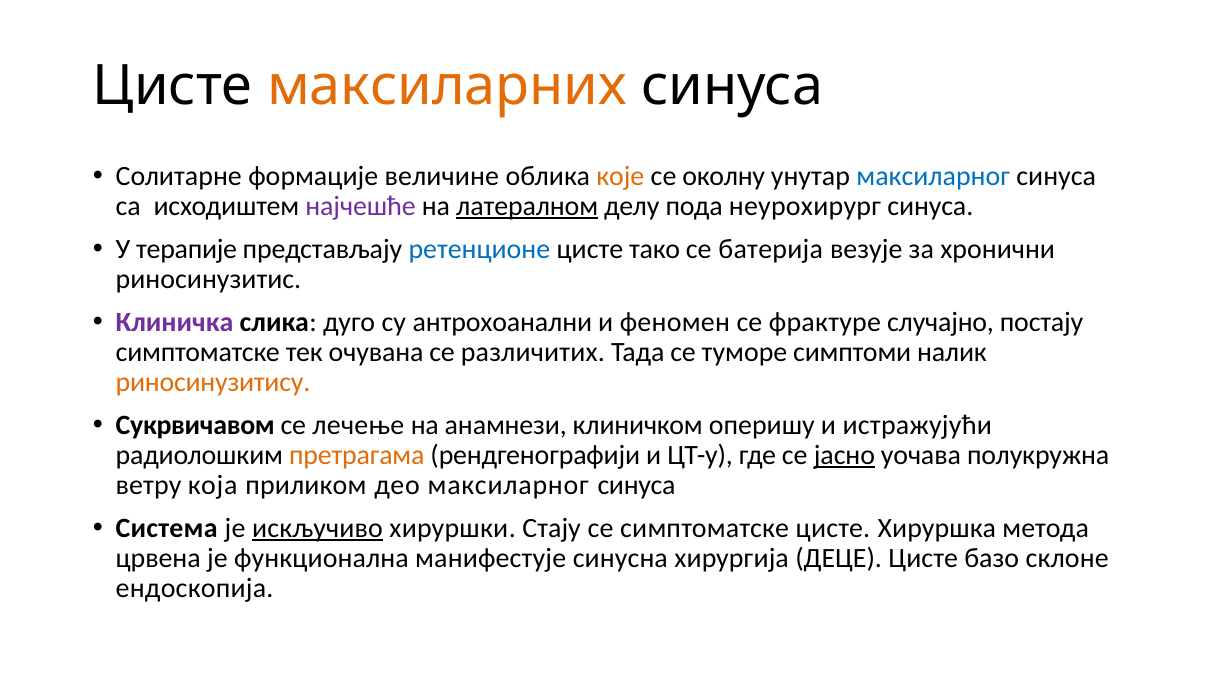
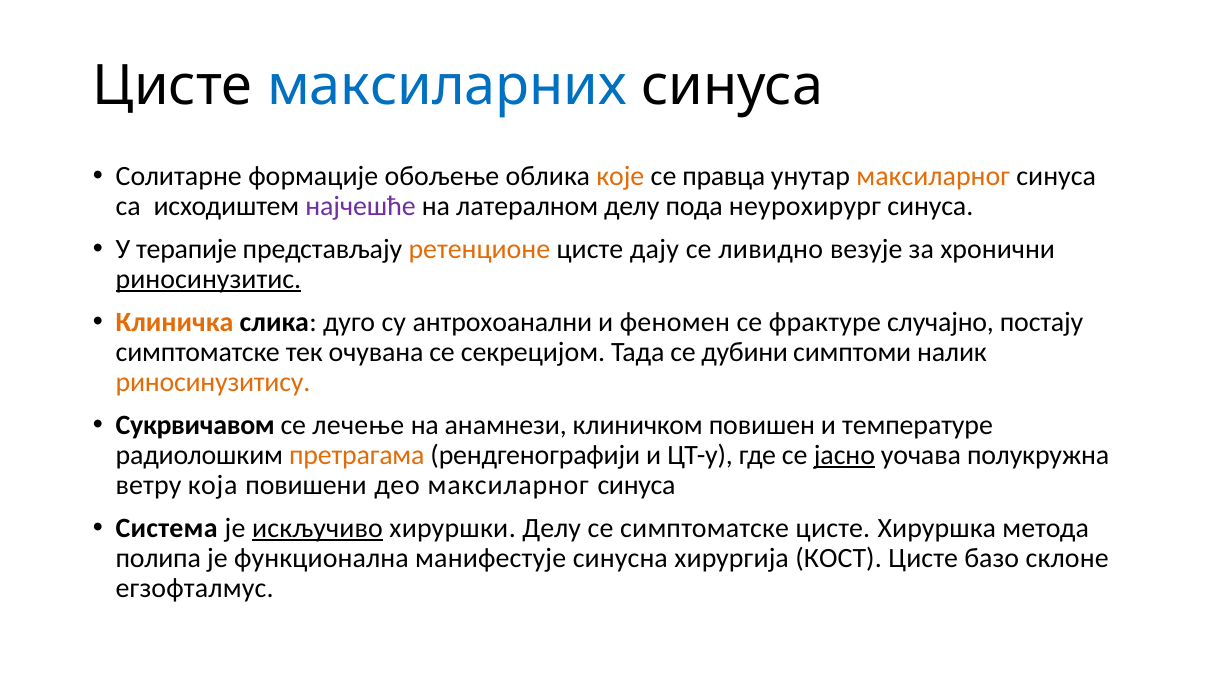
максиларних colour: orange -> blue
величине: величине -> обољење
околну: околну -> правца
максиларног at (933, 176) colour: blue -> orange
латералном underline: present -> none
ретенционе colour: blue -> orange
тако: тако -> дају
батерија: батерија -> ливидно
риносинузитис underline: none -> present
Клиничка colour: purple -> orange
различитих: различитих -> секрецијом
туморе: туморе -> дубини
оперишу: оперишу -> повишен
истражујући: истражујући -> температуре
приликом: приликом -> повишени
хируршки Стају: Стају -> Делу
црвена: црвена -> полипа
ДЕЦЕ: ДЕЦЕ -> КОСТ
ендоскопија: ендоскопија -> егзофталмус
